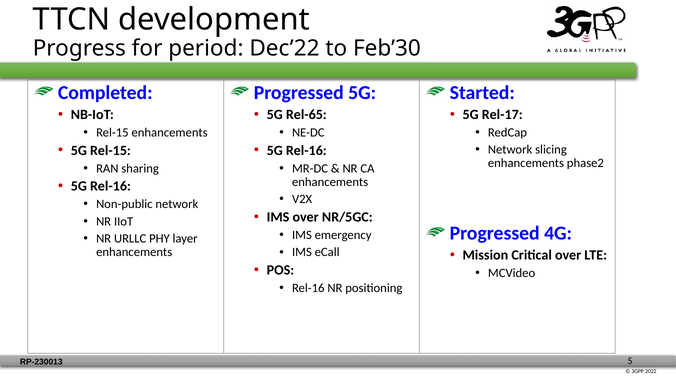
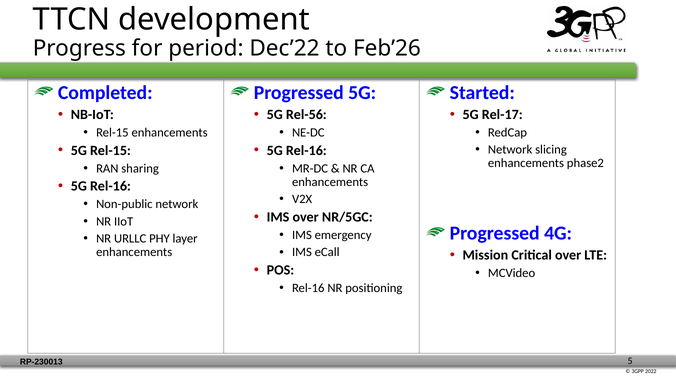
Feb’30: Feb’30 -> Feb’26
Rel-65: Rel-65 -> Rel-56
